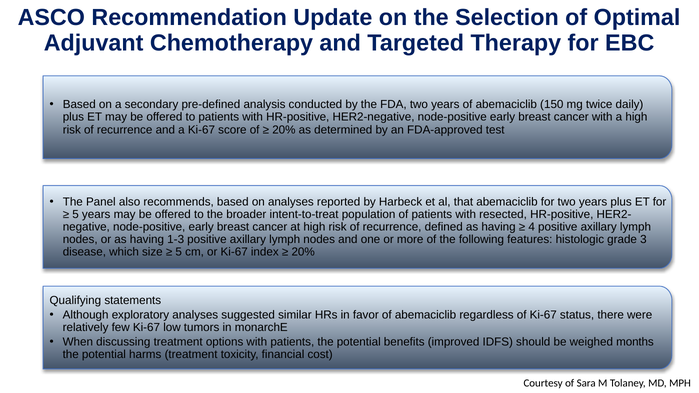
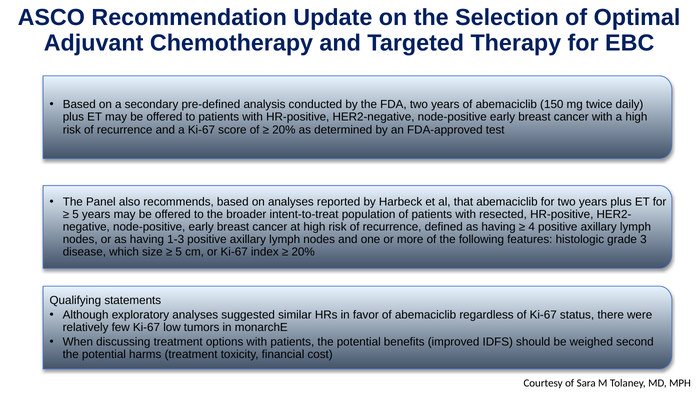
months: months -> second
